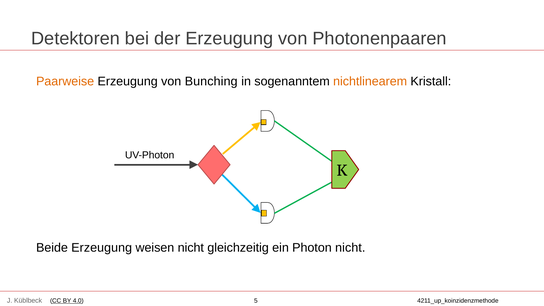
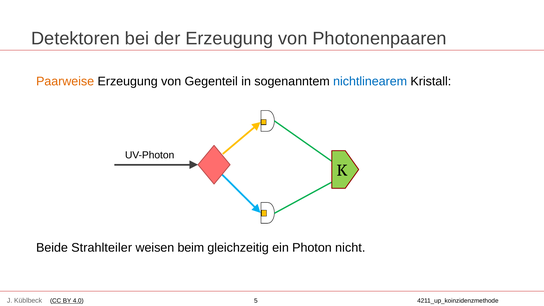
Bunching: Bunching -> Gegenteil
nichtlinearem colour: orange -> blue
Beide Erzeugung: Erzeugung -> Strahlteiler
weisen nicht: nicht -> beim
